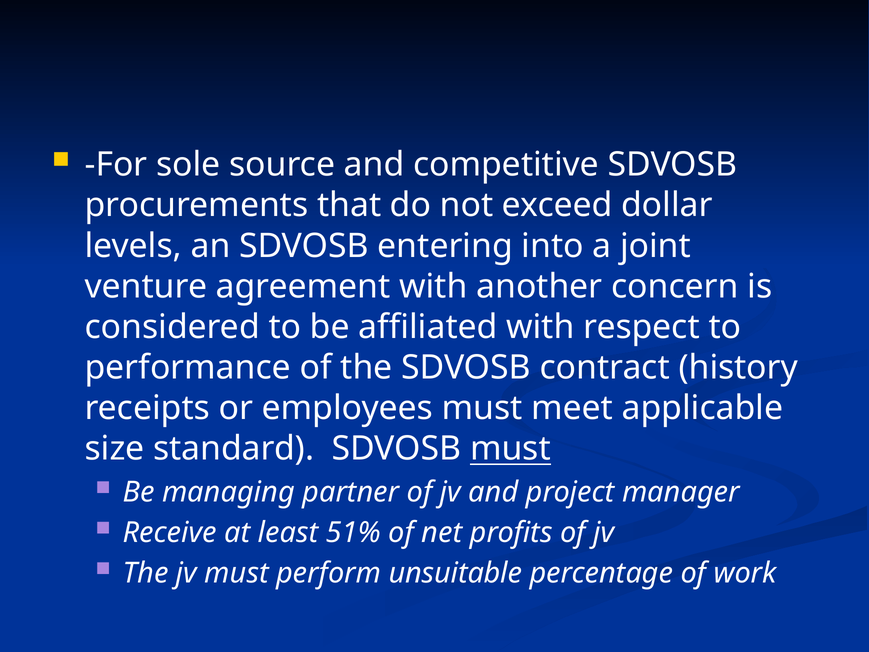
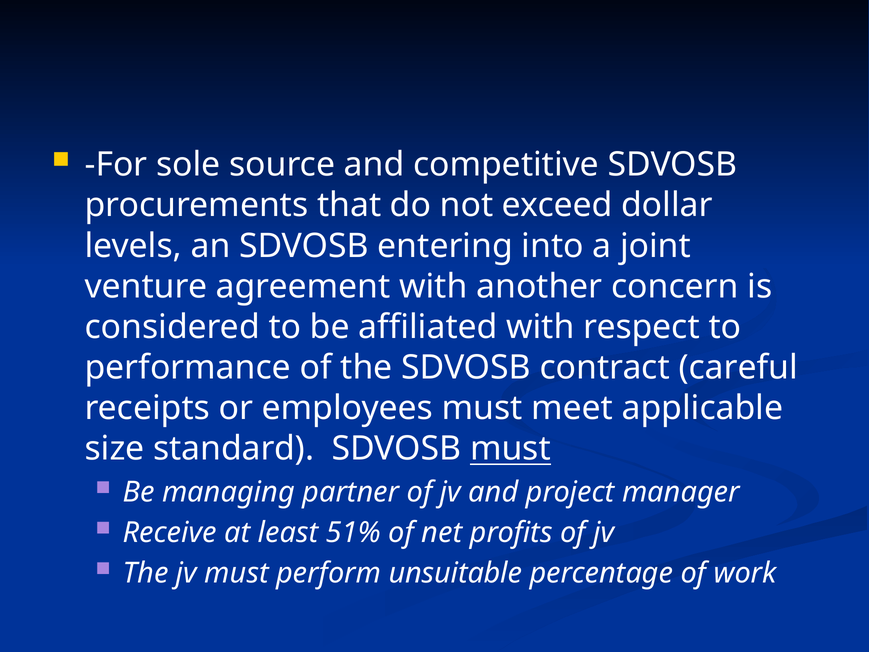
history: history -> careful
